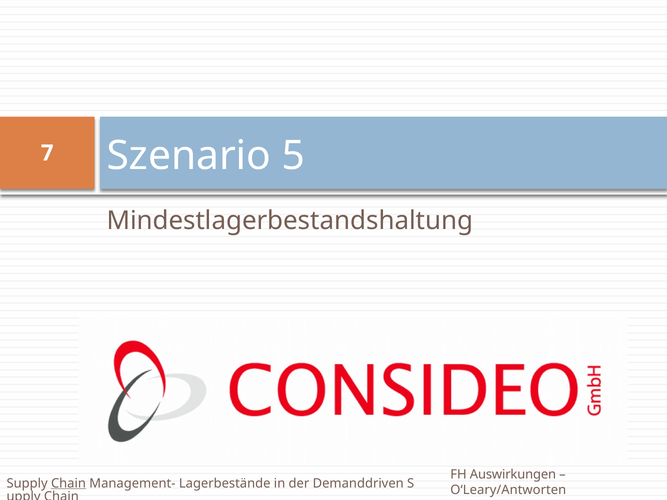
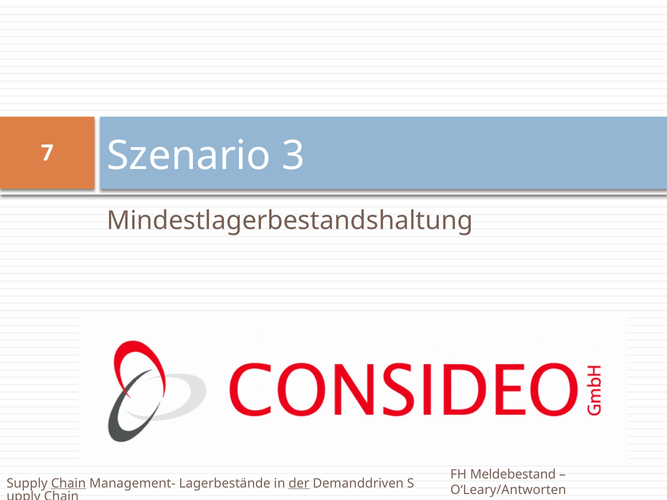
5: 5 -> 3
Auswirkungen: Auswirkungen -> Meldebestand
der underline: none -> present
